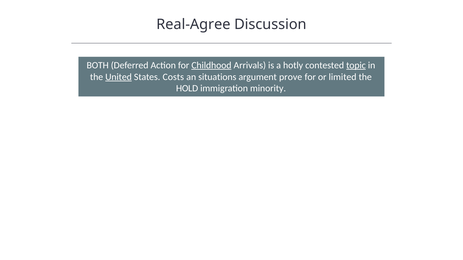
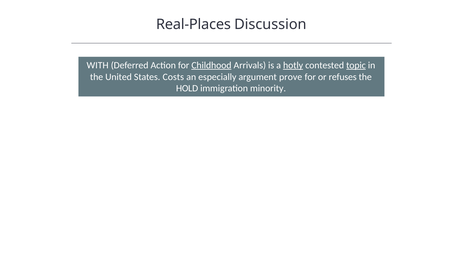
Real-Agree: Real-Agree -> Real-Places
BOTH: BOTH -> WITH
hotly underline: none -> present
United underline: present -> none
situations: situations -> especially
limited: limited -> refuses
